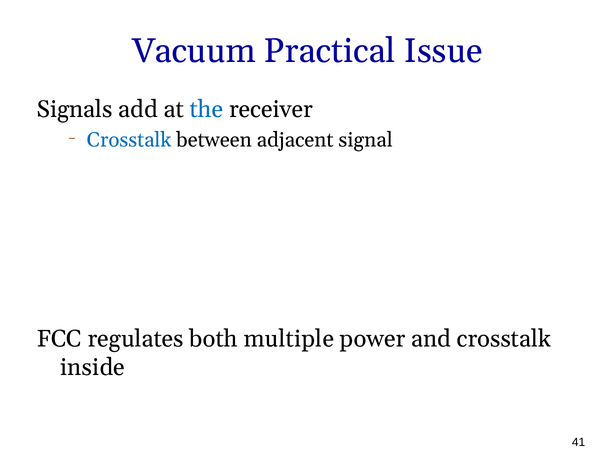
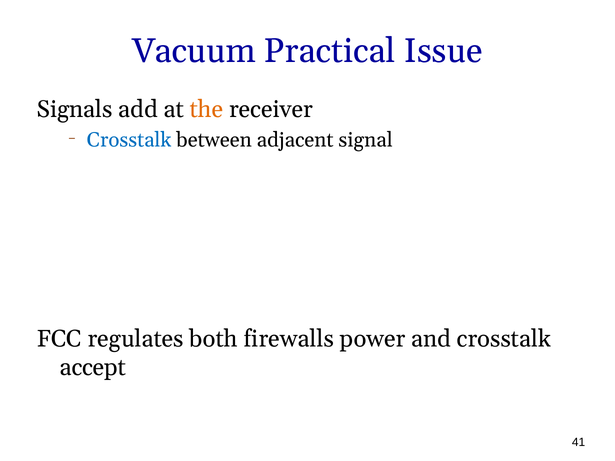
the colour: blue -> orange
multiple: multiple -> firewalls
inside: inside -> accept
